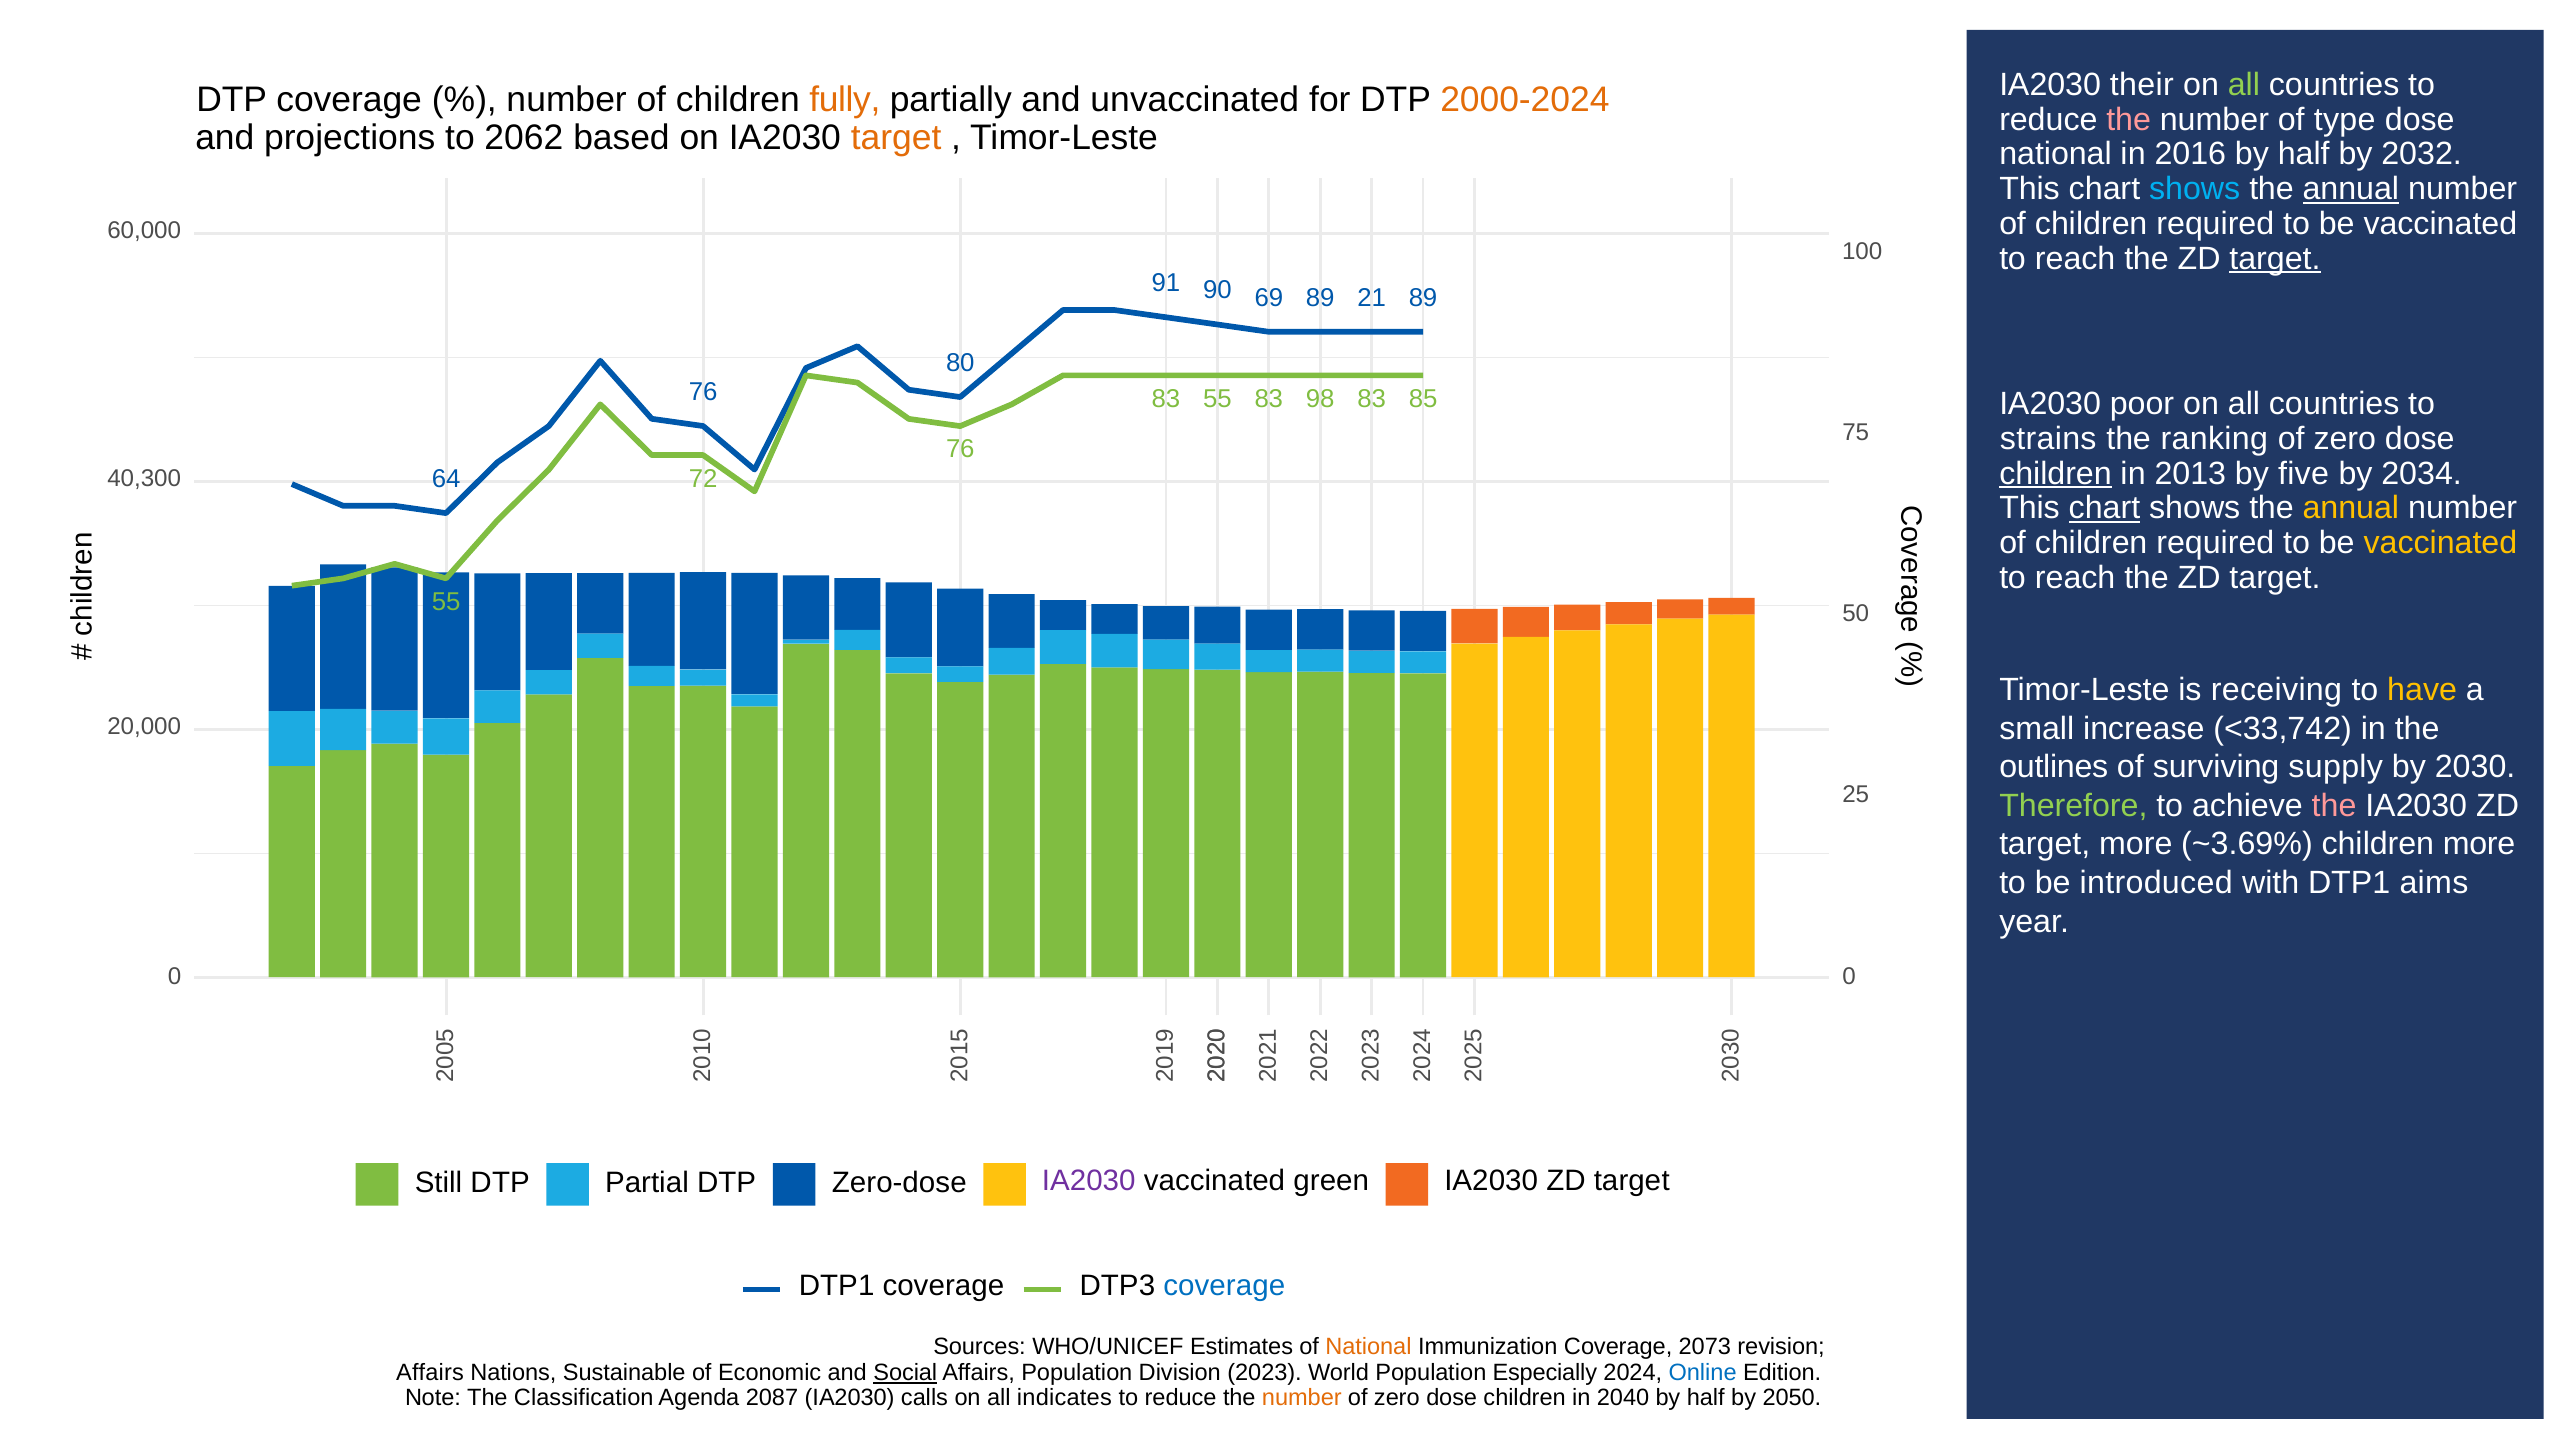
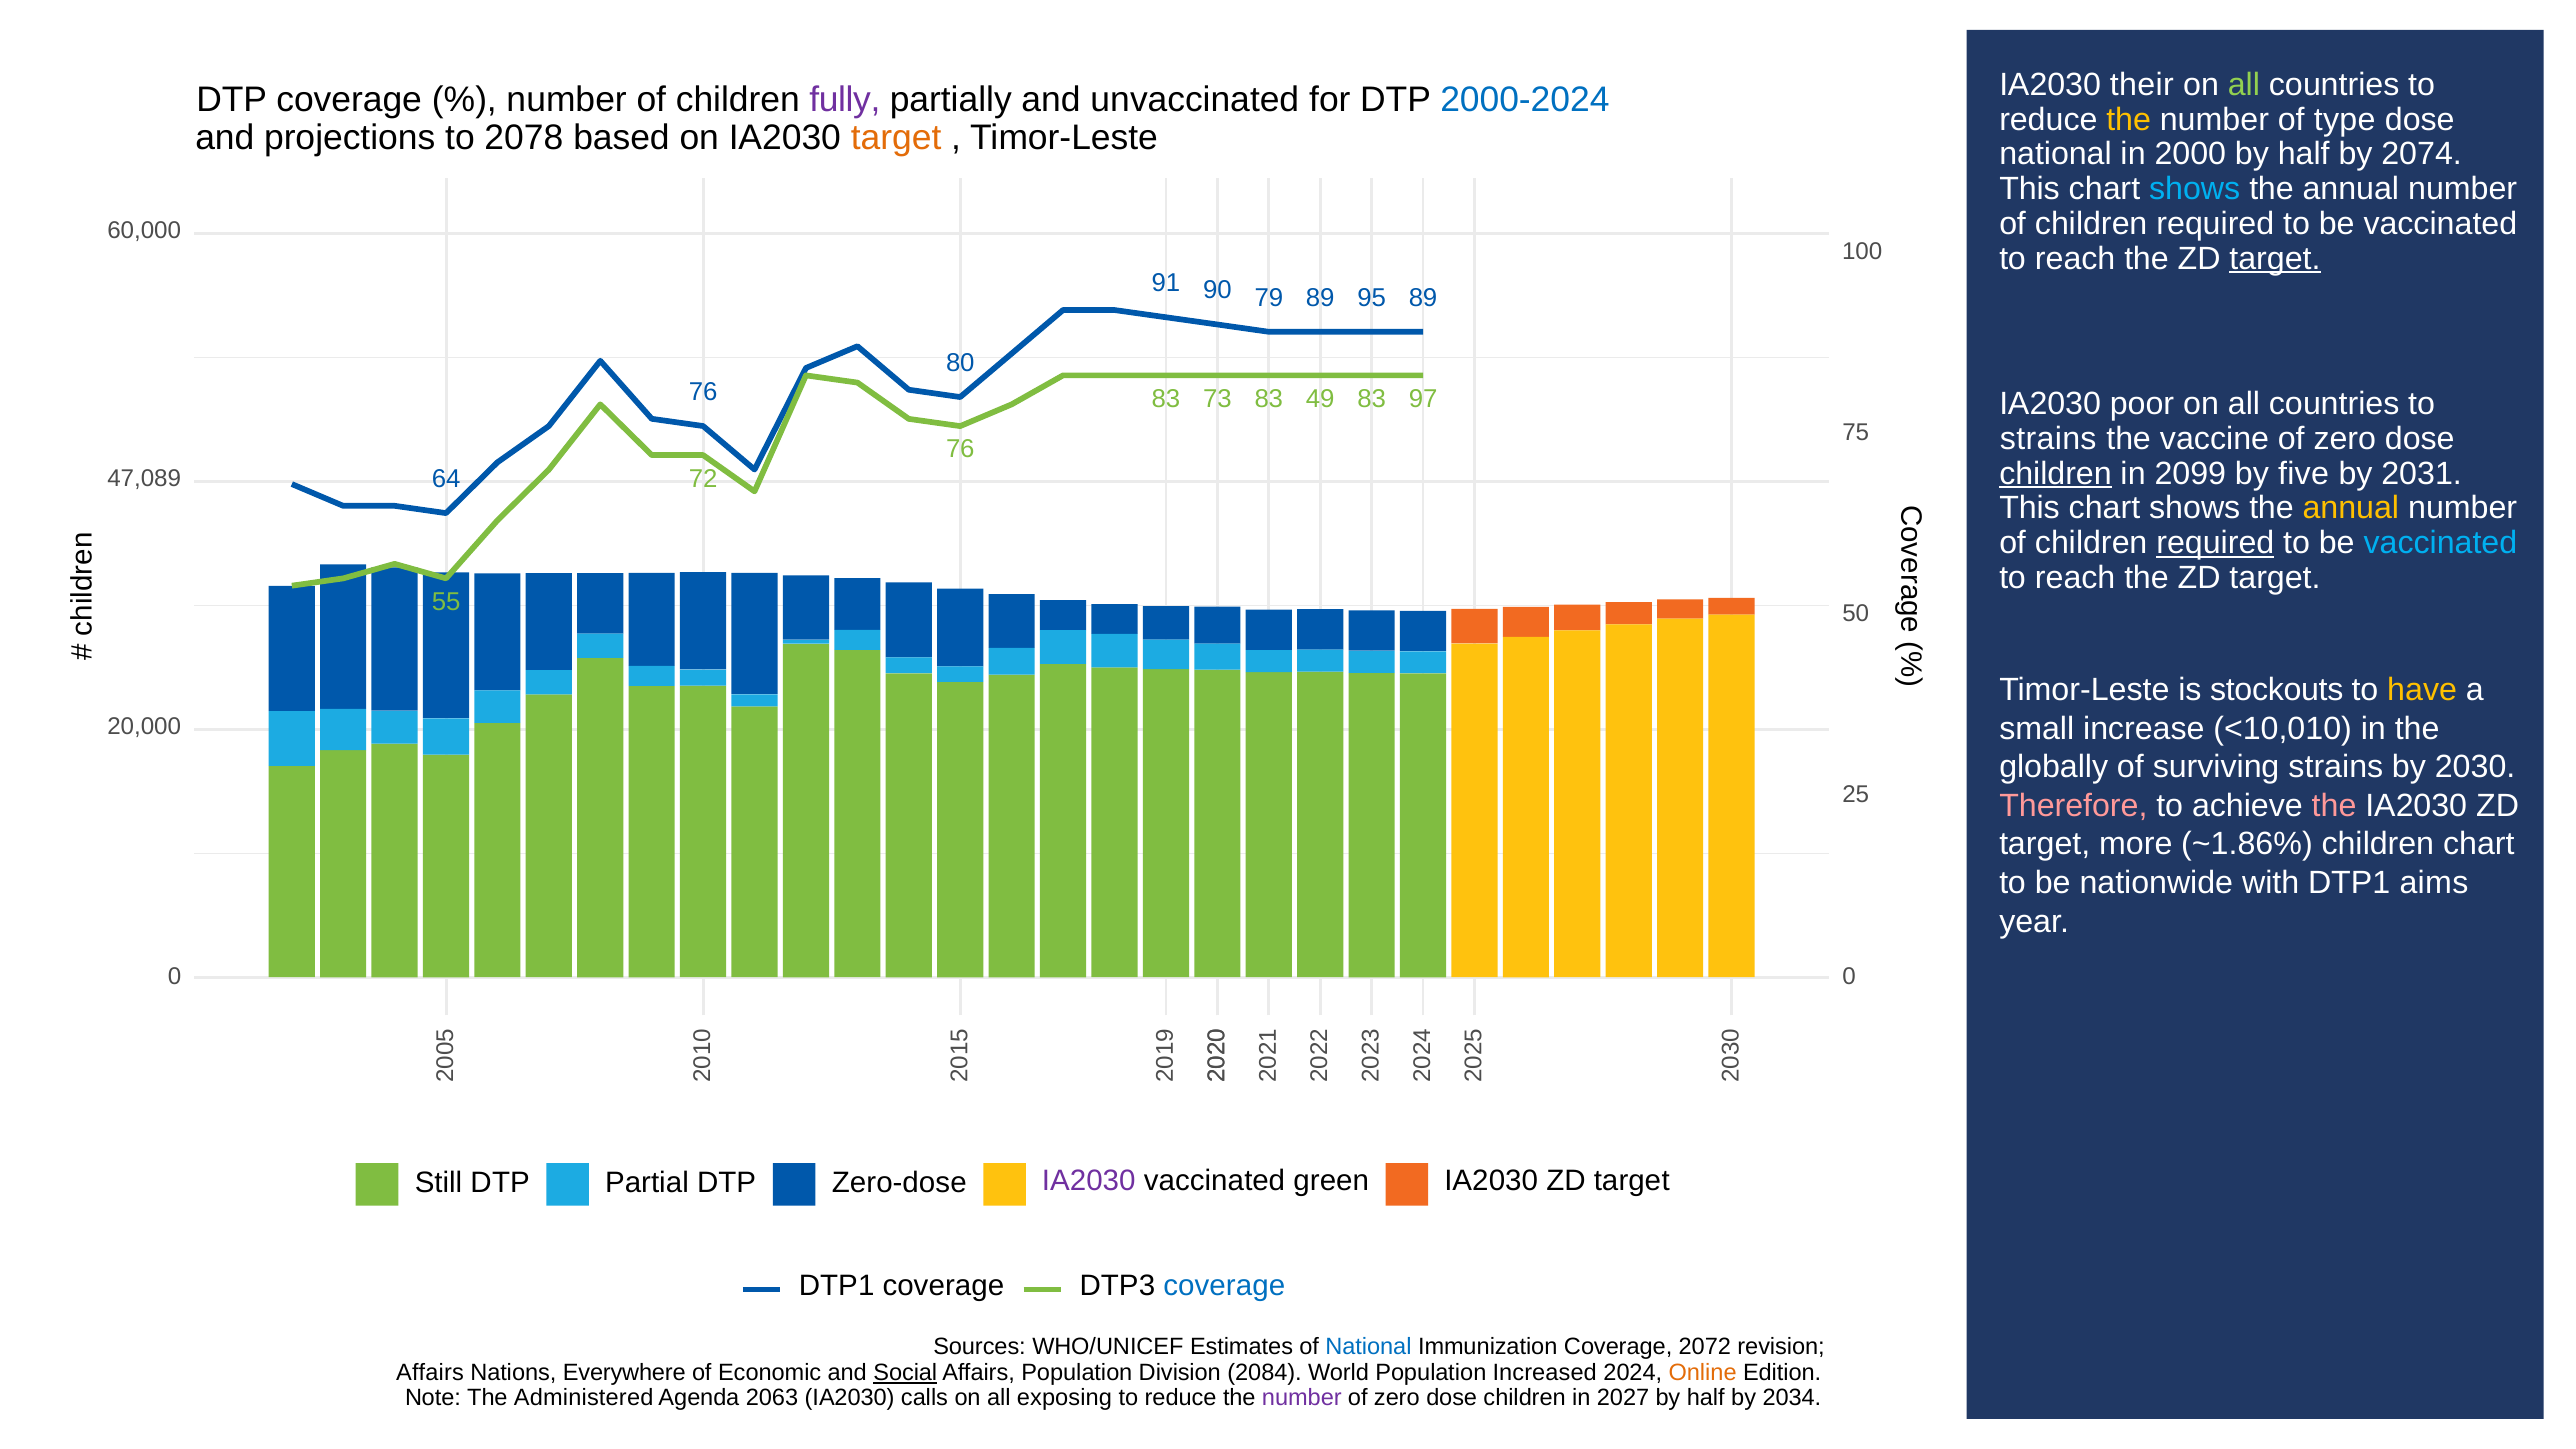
fully colour: orange -> purple
2000-2024 colour: orange -> blue
the at (2129, 119) colour: pink -> yellow
2062: 2062 -> 2078
2016: 2016 -> 2000
2032: 2032 -> 2074
annual at (2351, 189) underline: present -> none
69: 69 -> 79
21: 21 -> 95
83 55: 55 -> 73
98: 98 -> 49
85: 85 -> 97
ranking: ranking -> vaccine
2013: 2013 -> 2099
2034: 2034 -> 2031
40,300: 40,300 -> 47,089
chart at (2104, 508) underline: present -> none
required at (2215, 543) underline: none -> present
vaccinated at (2440, 543) colour: yellow -> light blue
receiving: receiving -> stockouts
<33,742: <33,742 -> <10,010
outlines: outlines -> globally
surviving supply: supply -> strains
Therefore colour: light green -> pink
~3.69%: ~3.69% -> ~1.86%
children more: more -> chart
introduced: introduced -> nationwide
National at (1368, 1347) colour: orange -> blue
2073: 2073 -> 2072
Sustainable: Sustainable -> Everywhere
2023: 2023 -> 2084
Especially: Especially -> Increased
Online colour: blue -> orange
Classification: Classification -> Administered
2087: 2087 -> 2063
indicates: indicates -> exposing
number at (1302, 1398) colour: orange -> purple
2040: 2040 -> 2027
2050: 2050 -> 2034
